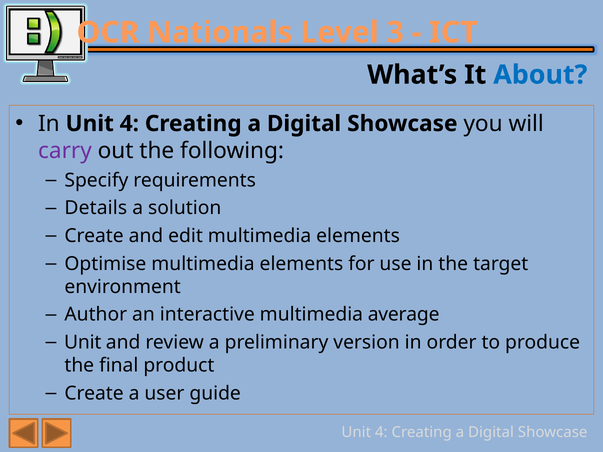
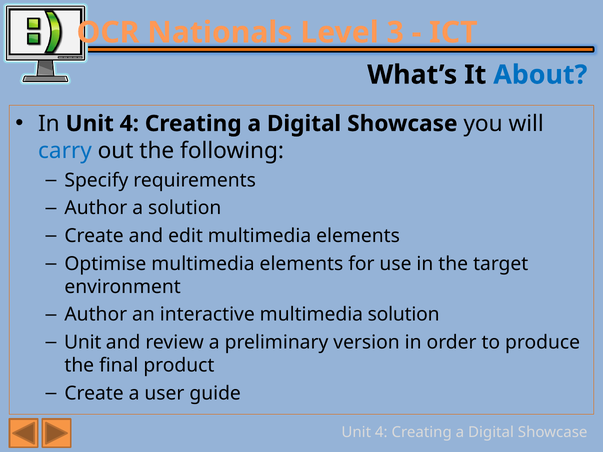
carry colour: purple -> blue
Details at (96, 208): Details -> Author
multimedia average: average -> solution
